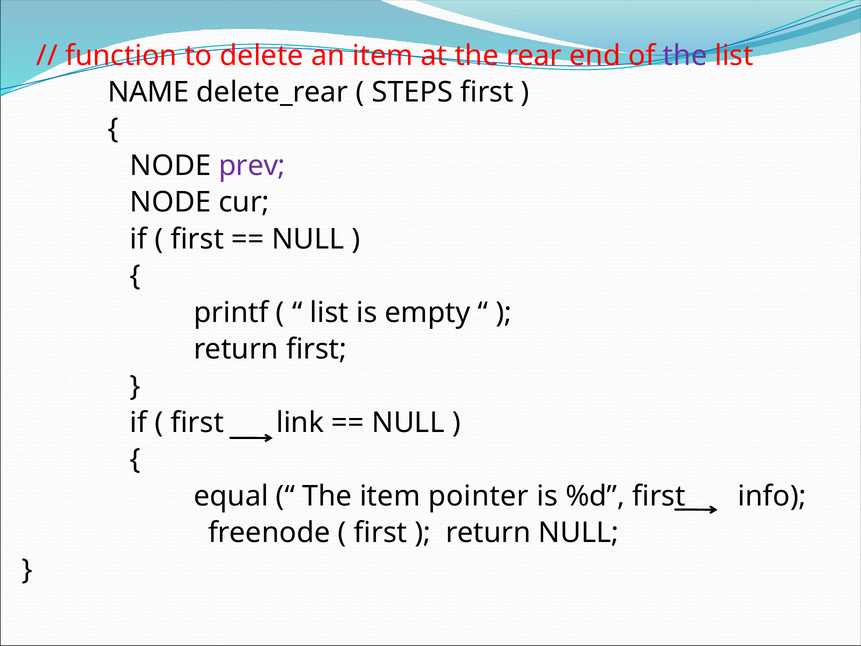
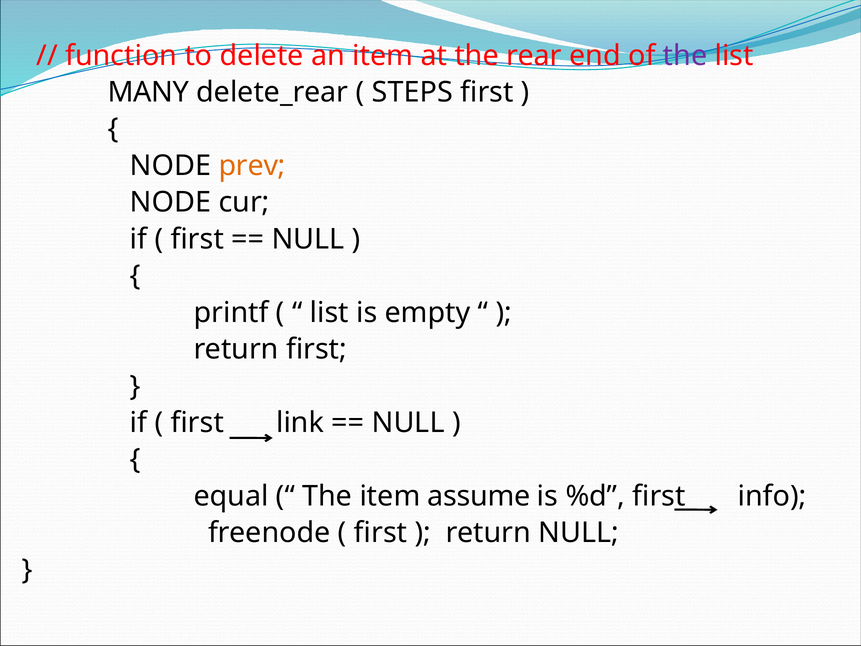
NAME: NAME -> MANY
prev colour: purple -> orange
pointer: pointer -> assume
